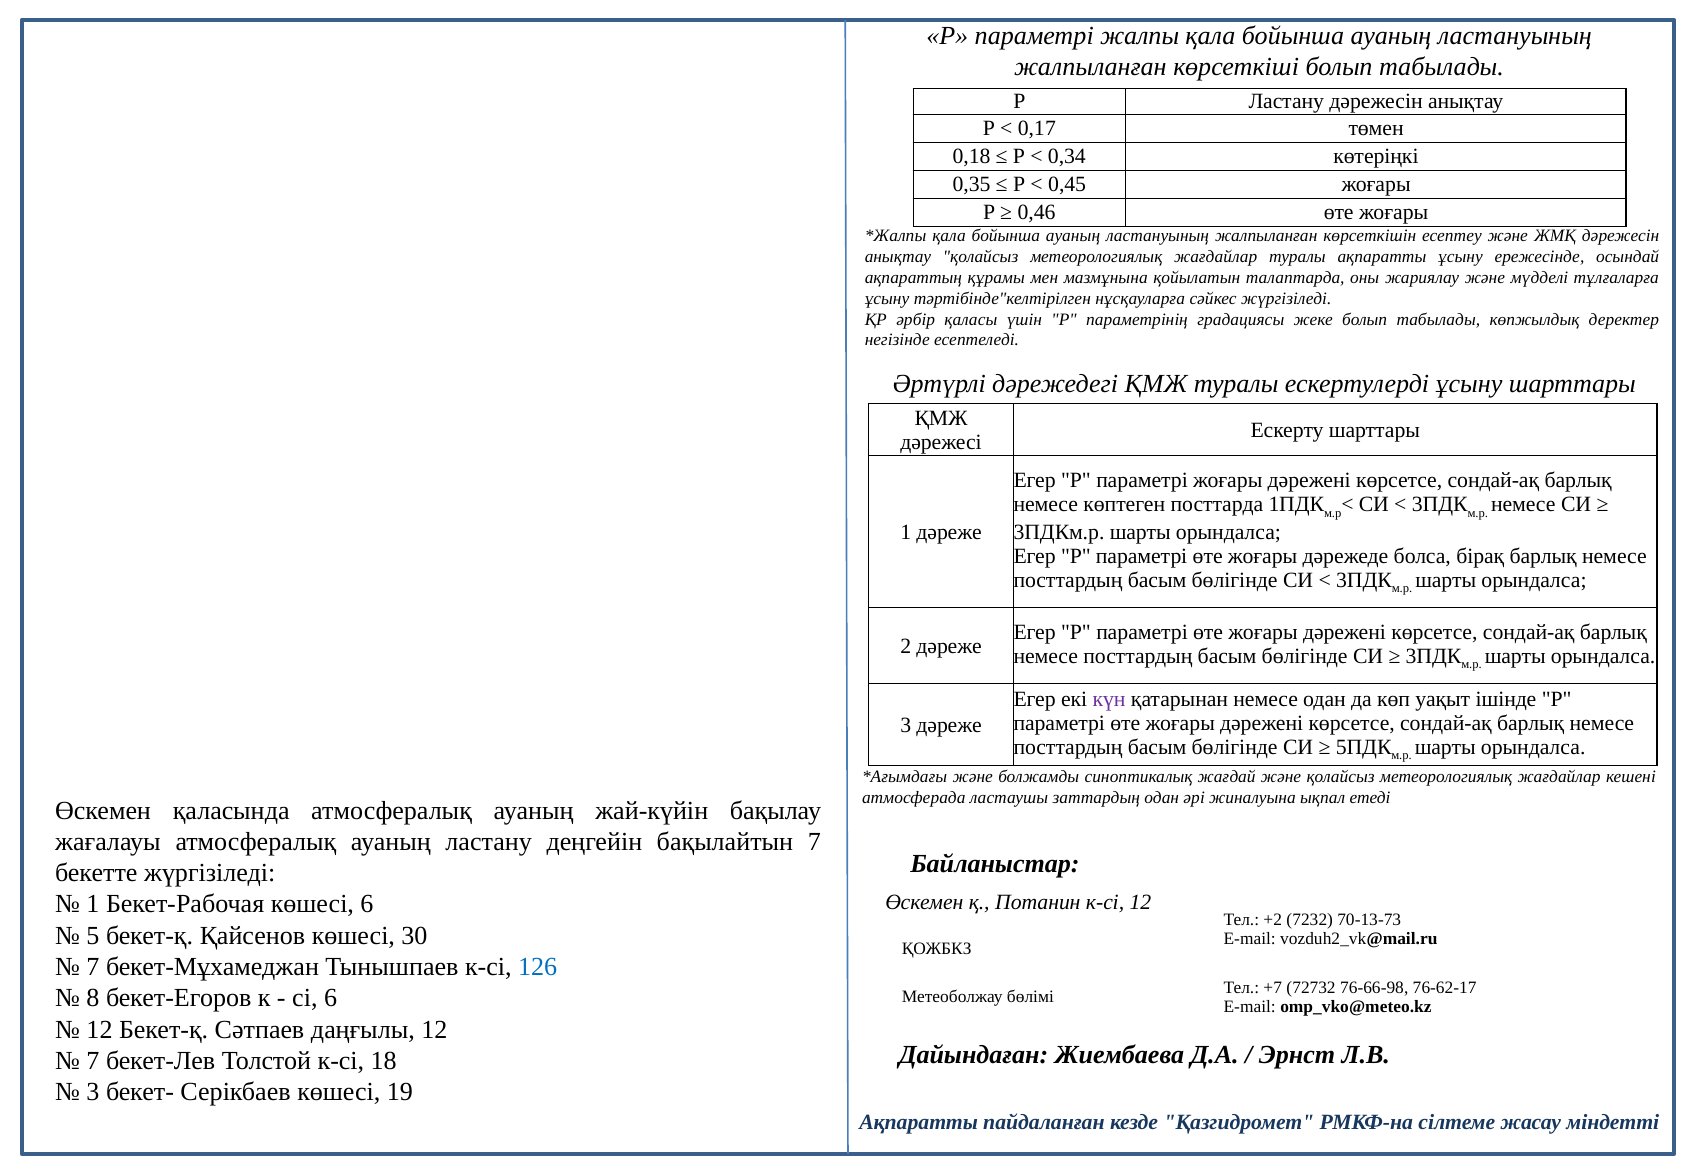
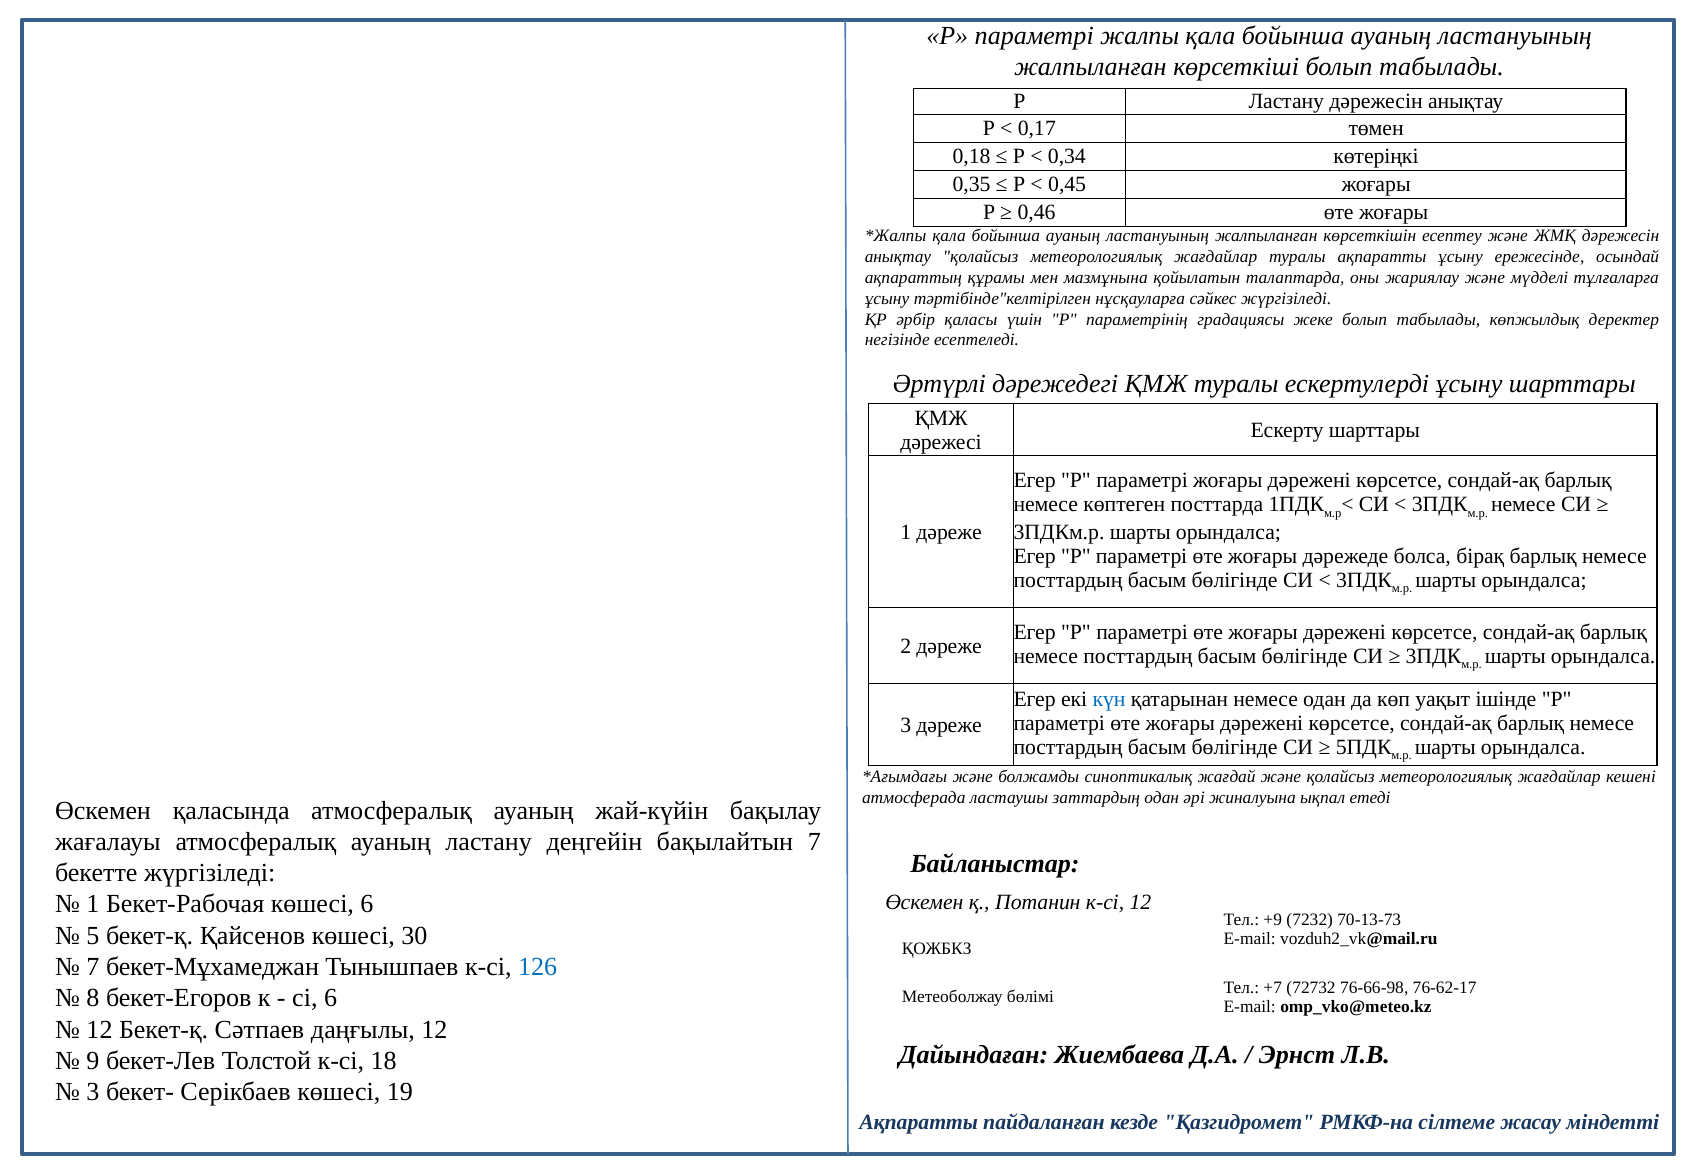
күн colour: purple -> blue
+2: +2 -> +9
7 at (93, 1061): 7 -> 9
